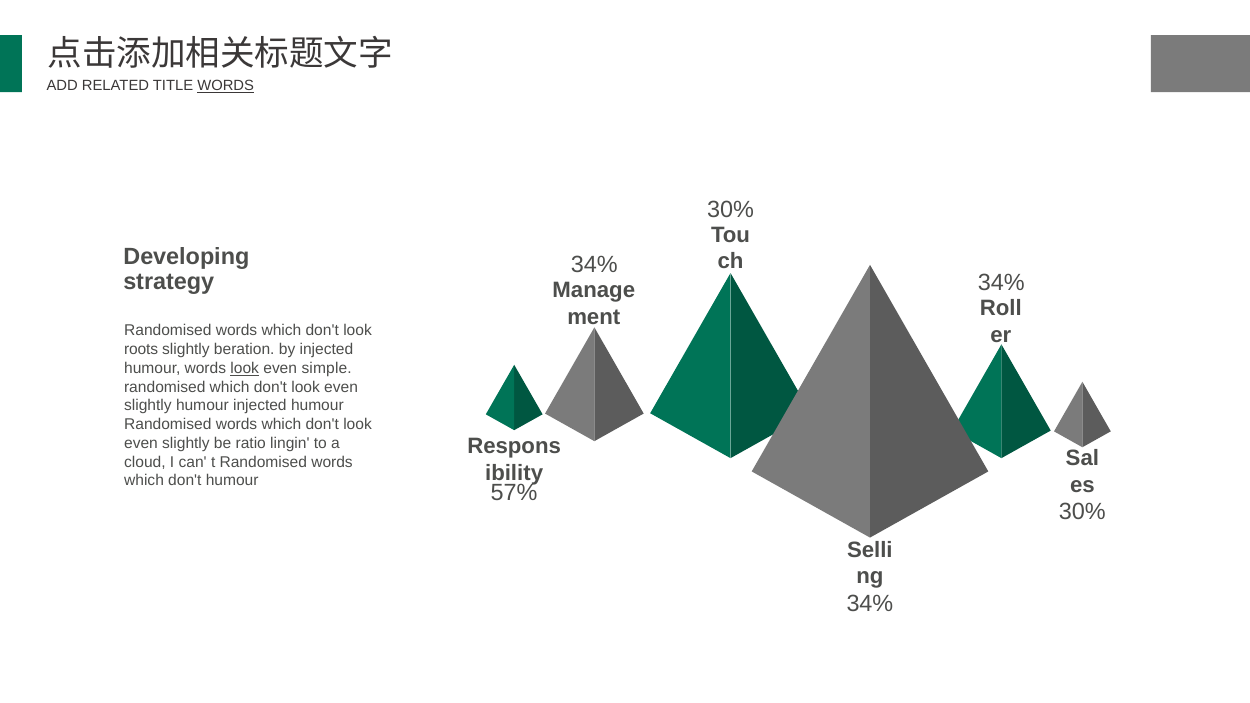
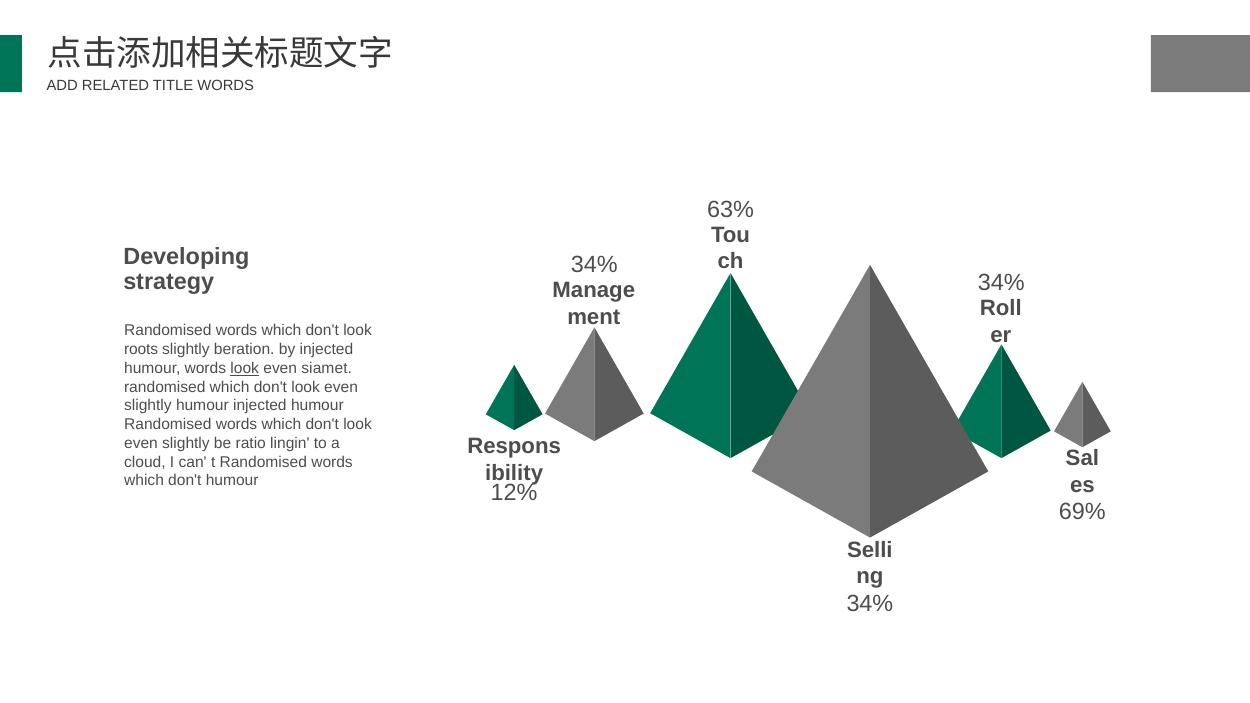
WORDS at (226, 86) underline: present -> none
30% at (730, 210): 30% -> 63%
simple: simple -> siamet
57%: 57% -> 12%
30% at (1082, 511): 30% -> 69%
